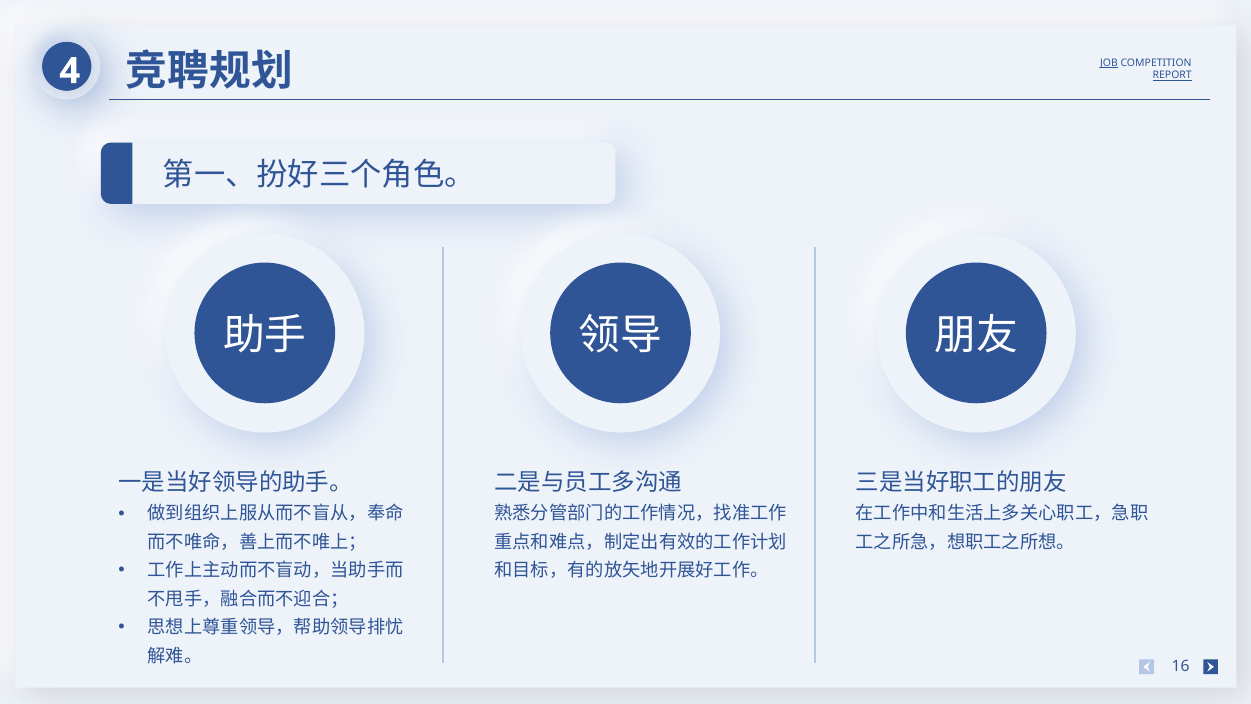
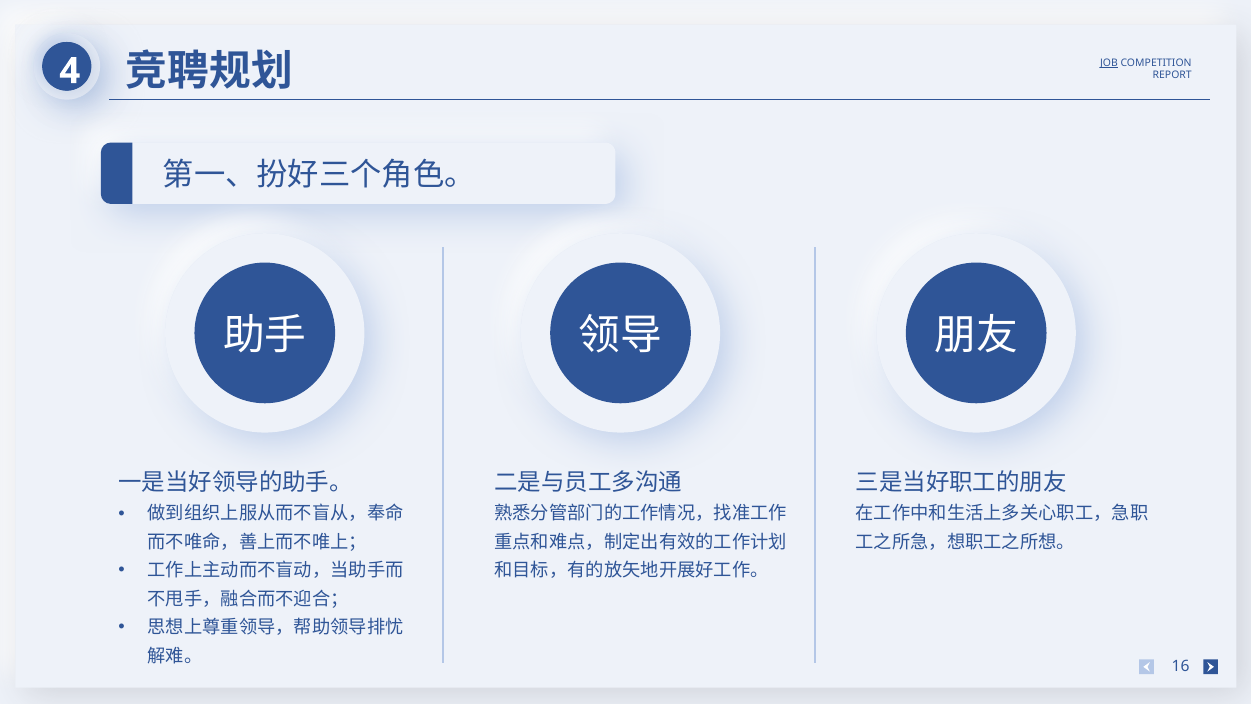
REPORT underline: present -> none
